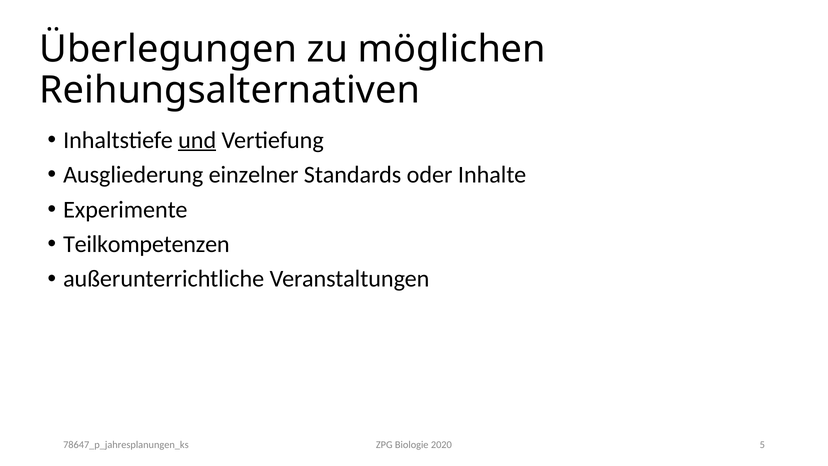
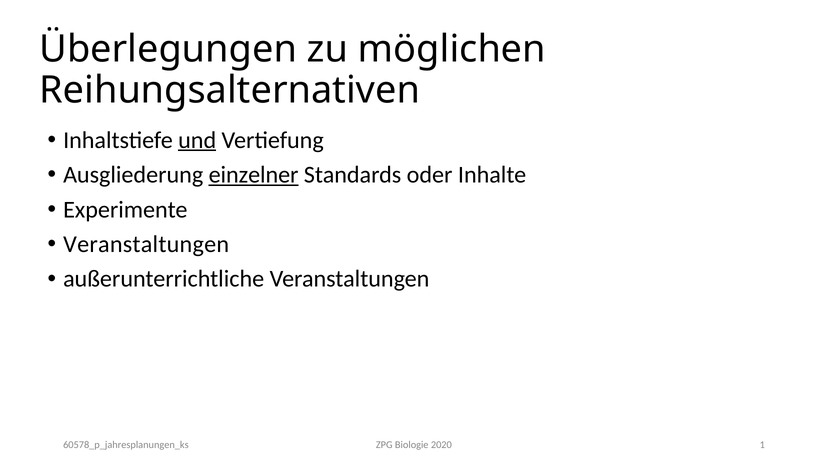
einzelner underline: none -> present
Teilkompetenzen at (146, 244): Teilkompetenzen -> Veranstaltungen
5: 5 -> 1
78647_p_jahresplanungen_ks: 78647_p_jahresplanungen_ks -> 60578_p_jahresplanungen_ks
